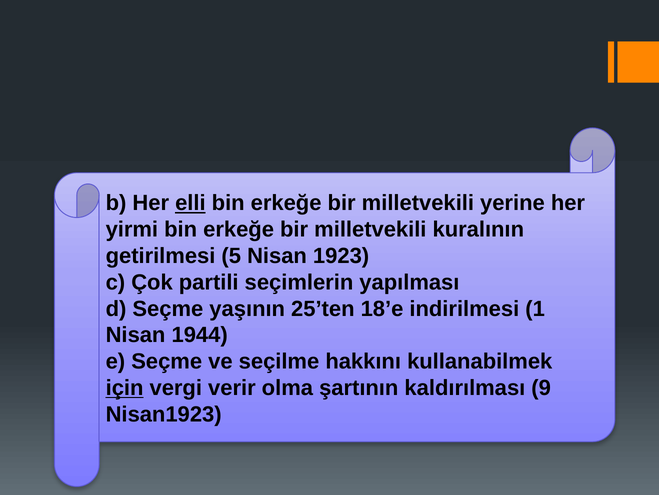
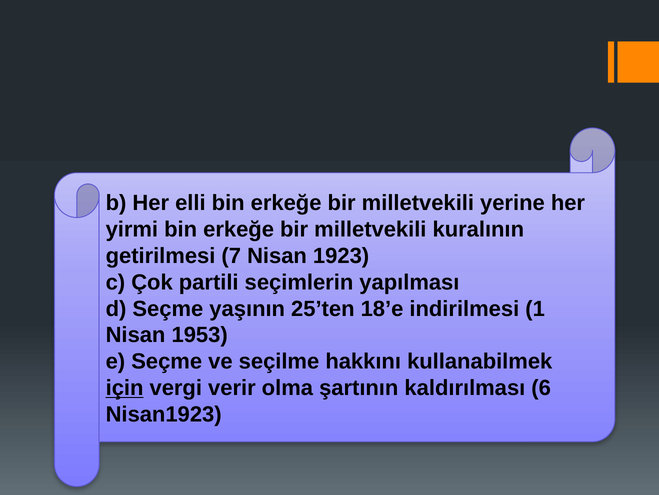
elli underline: present -> none
5: 5 -> 7
1944: 1944 -> 1953
9: 9 -> 6
